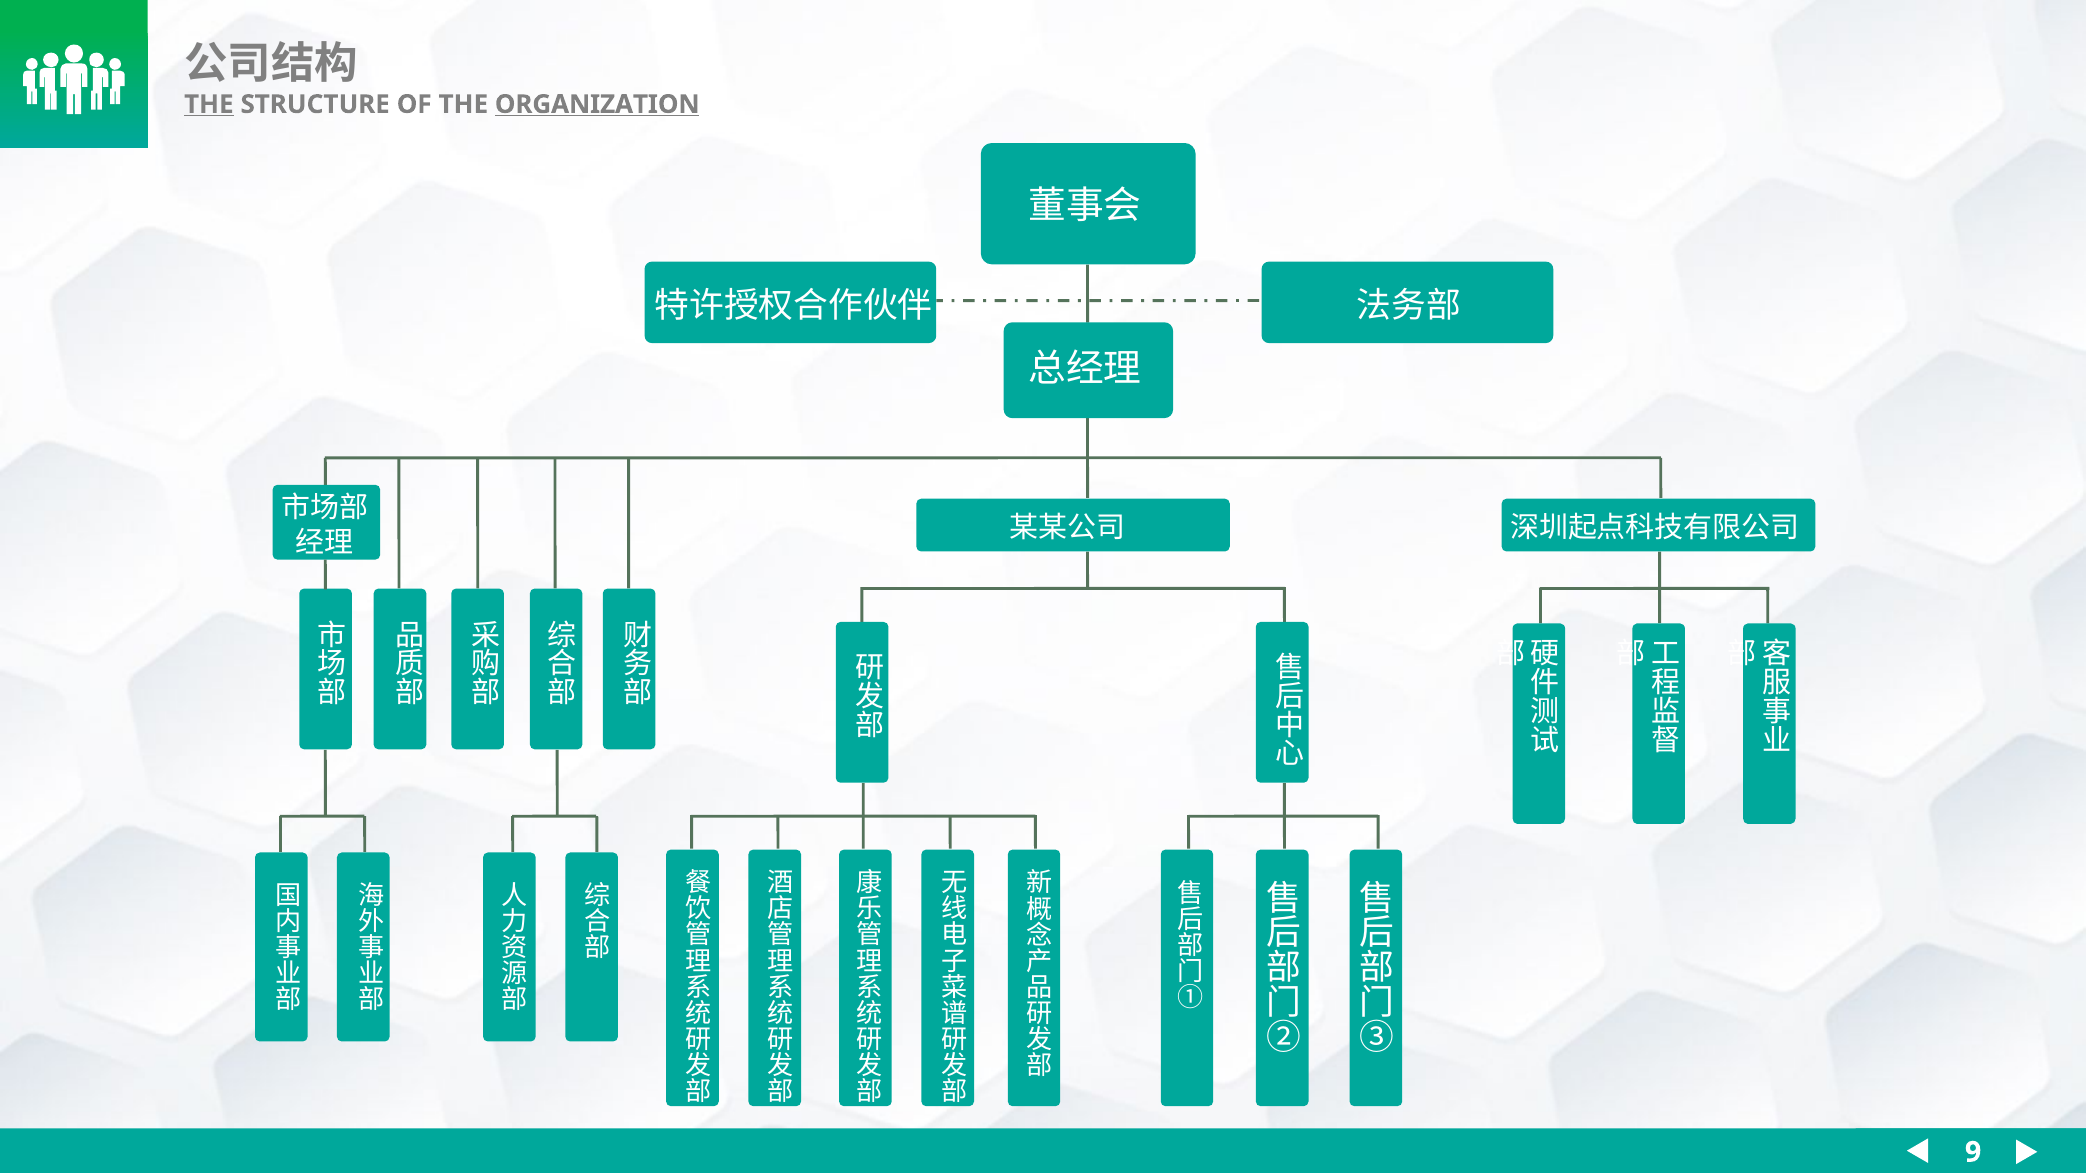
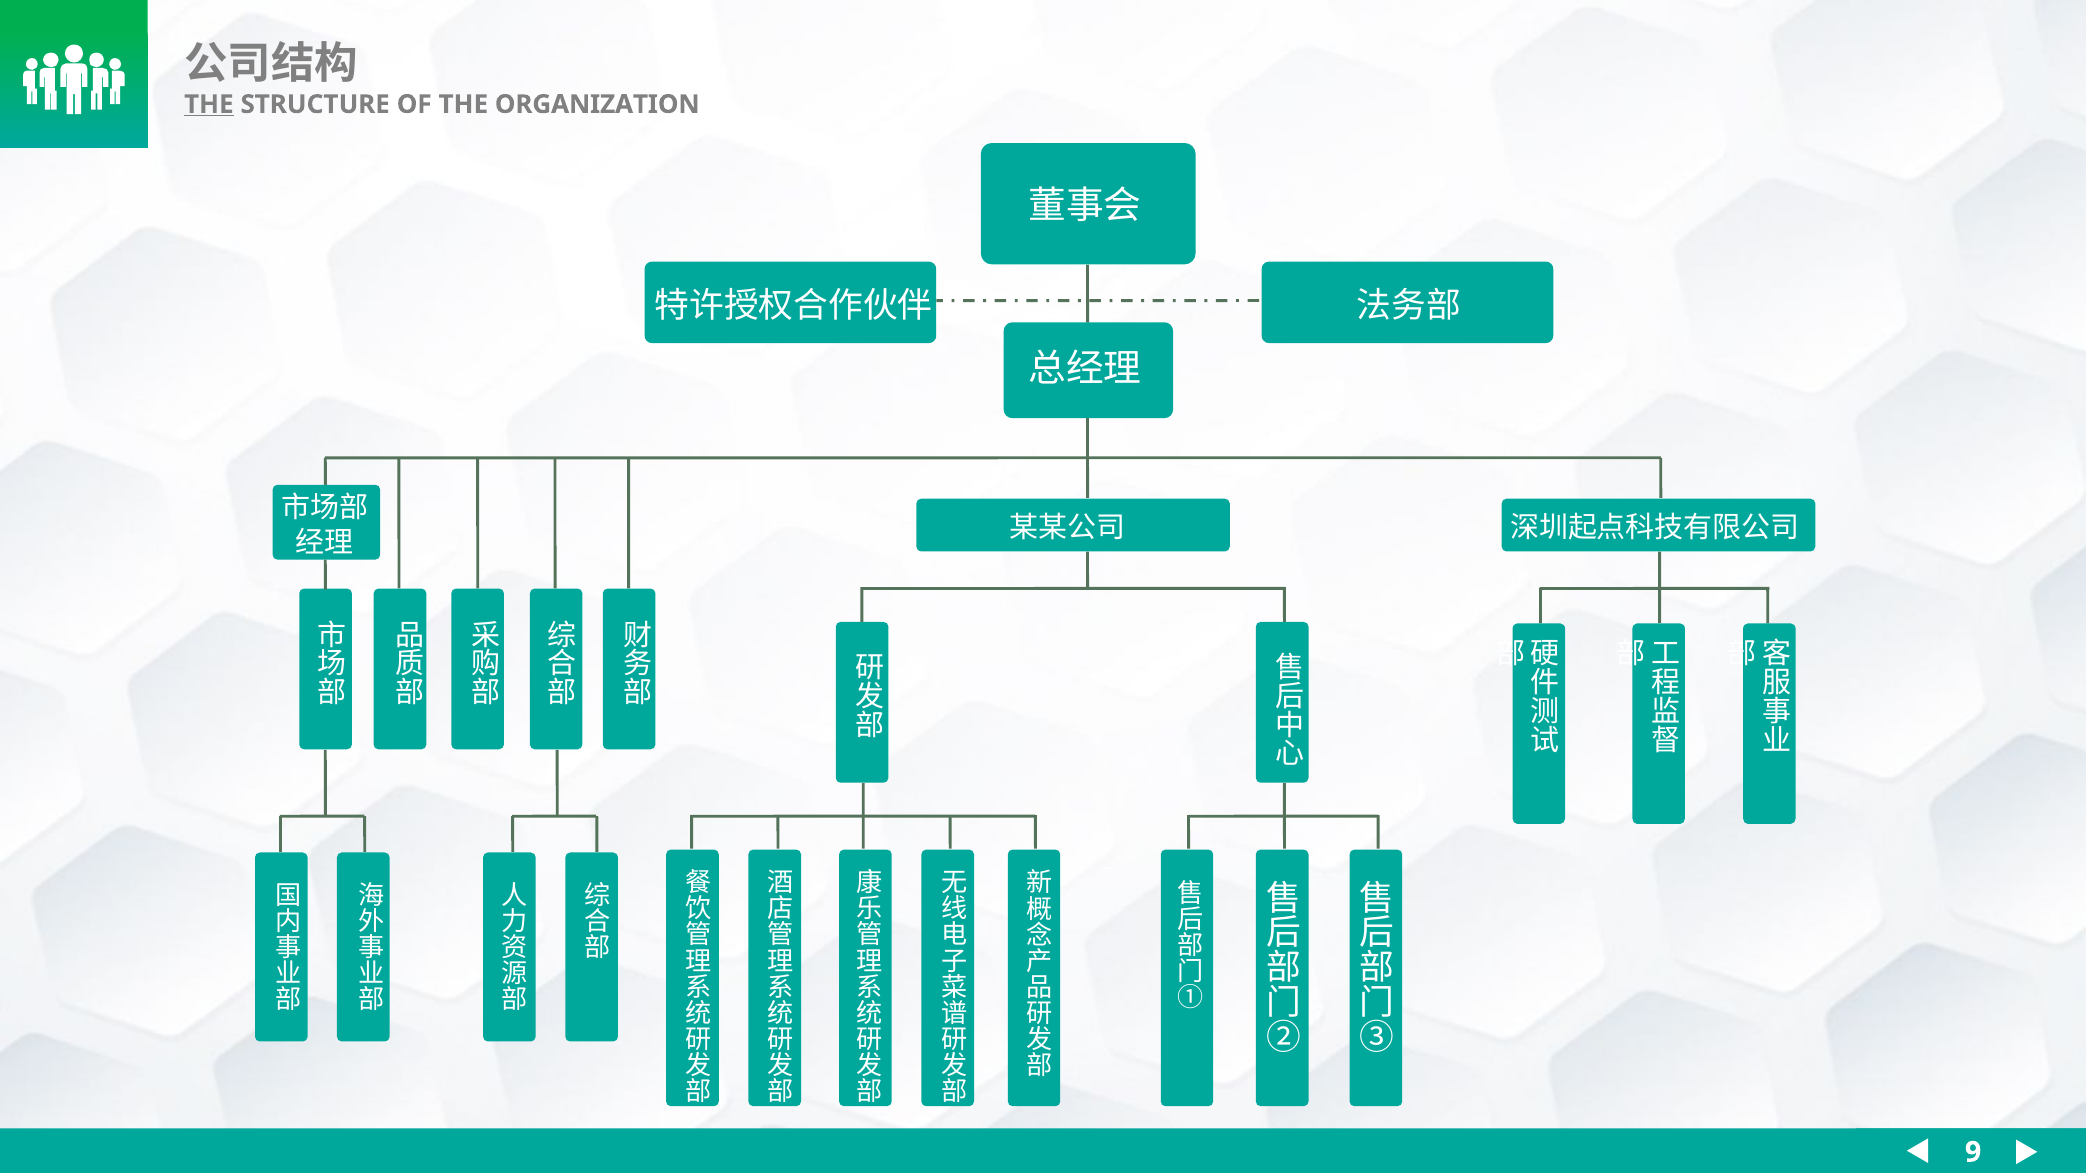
ORGANIZATION underline: present -> none
